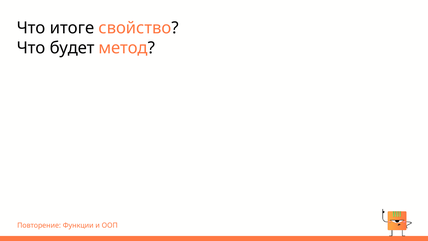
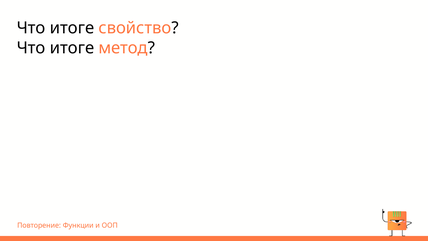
будет at (72, 48): будет -> итоге
